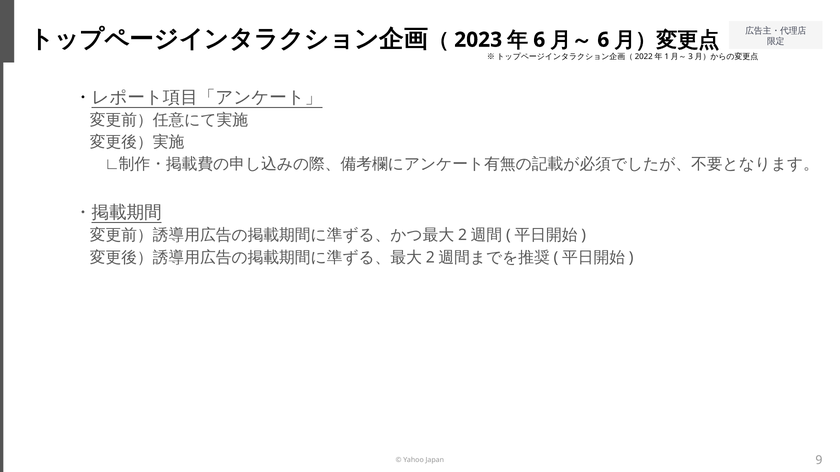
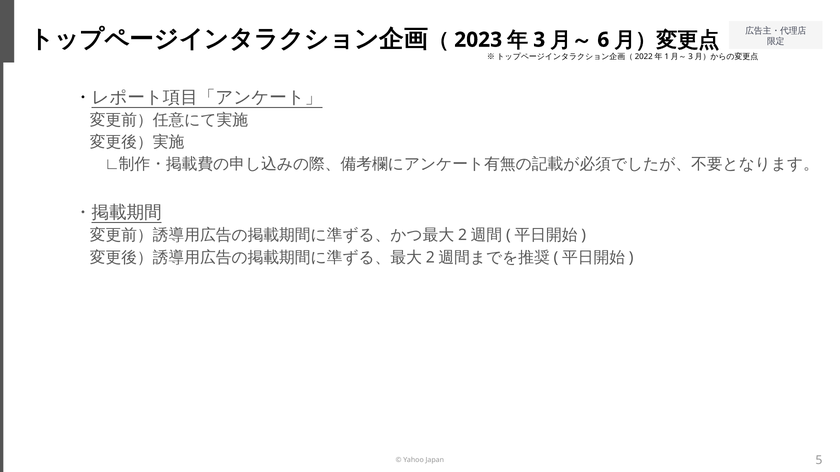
6 at (539, 40): 6 -> 3
9: 9 -> 5
